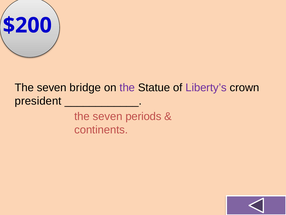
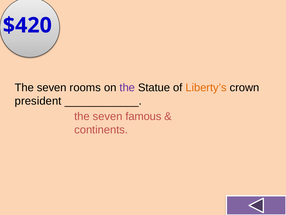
$200: $200 -> $420
bridge: bridge -> rooms
Liberty’s colour: purple -> orange
periods: periods -> famous
